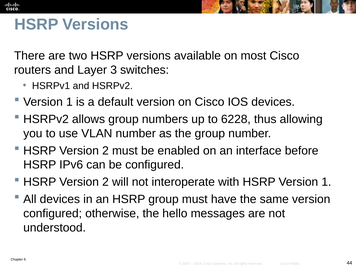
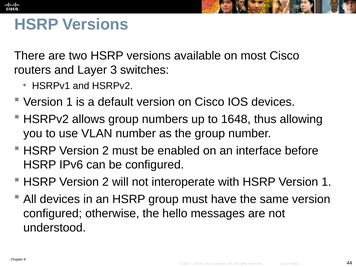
6228: 6228 -> 1648
